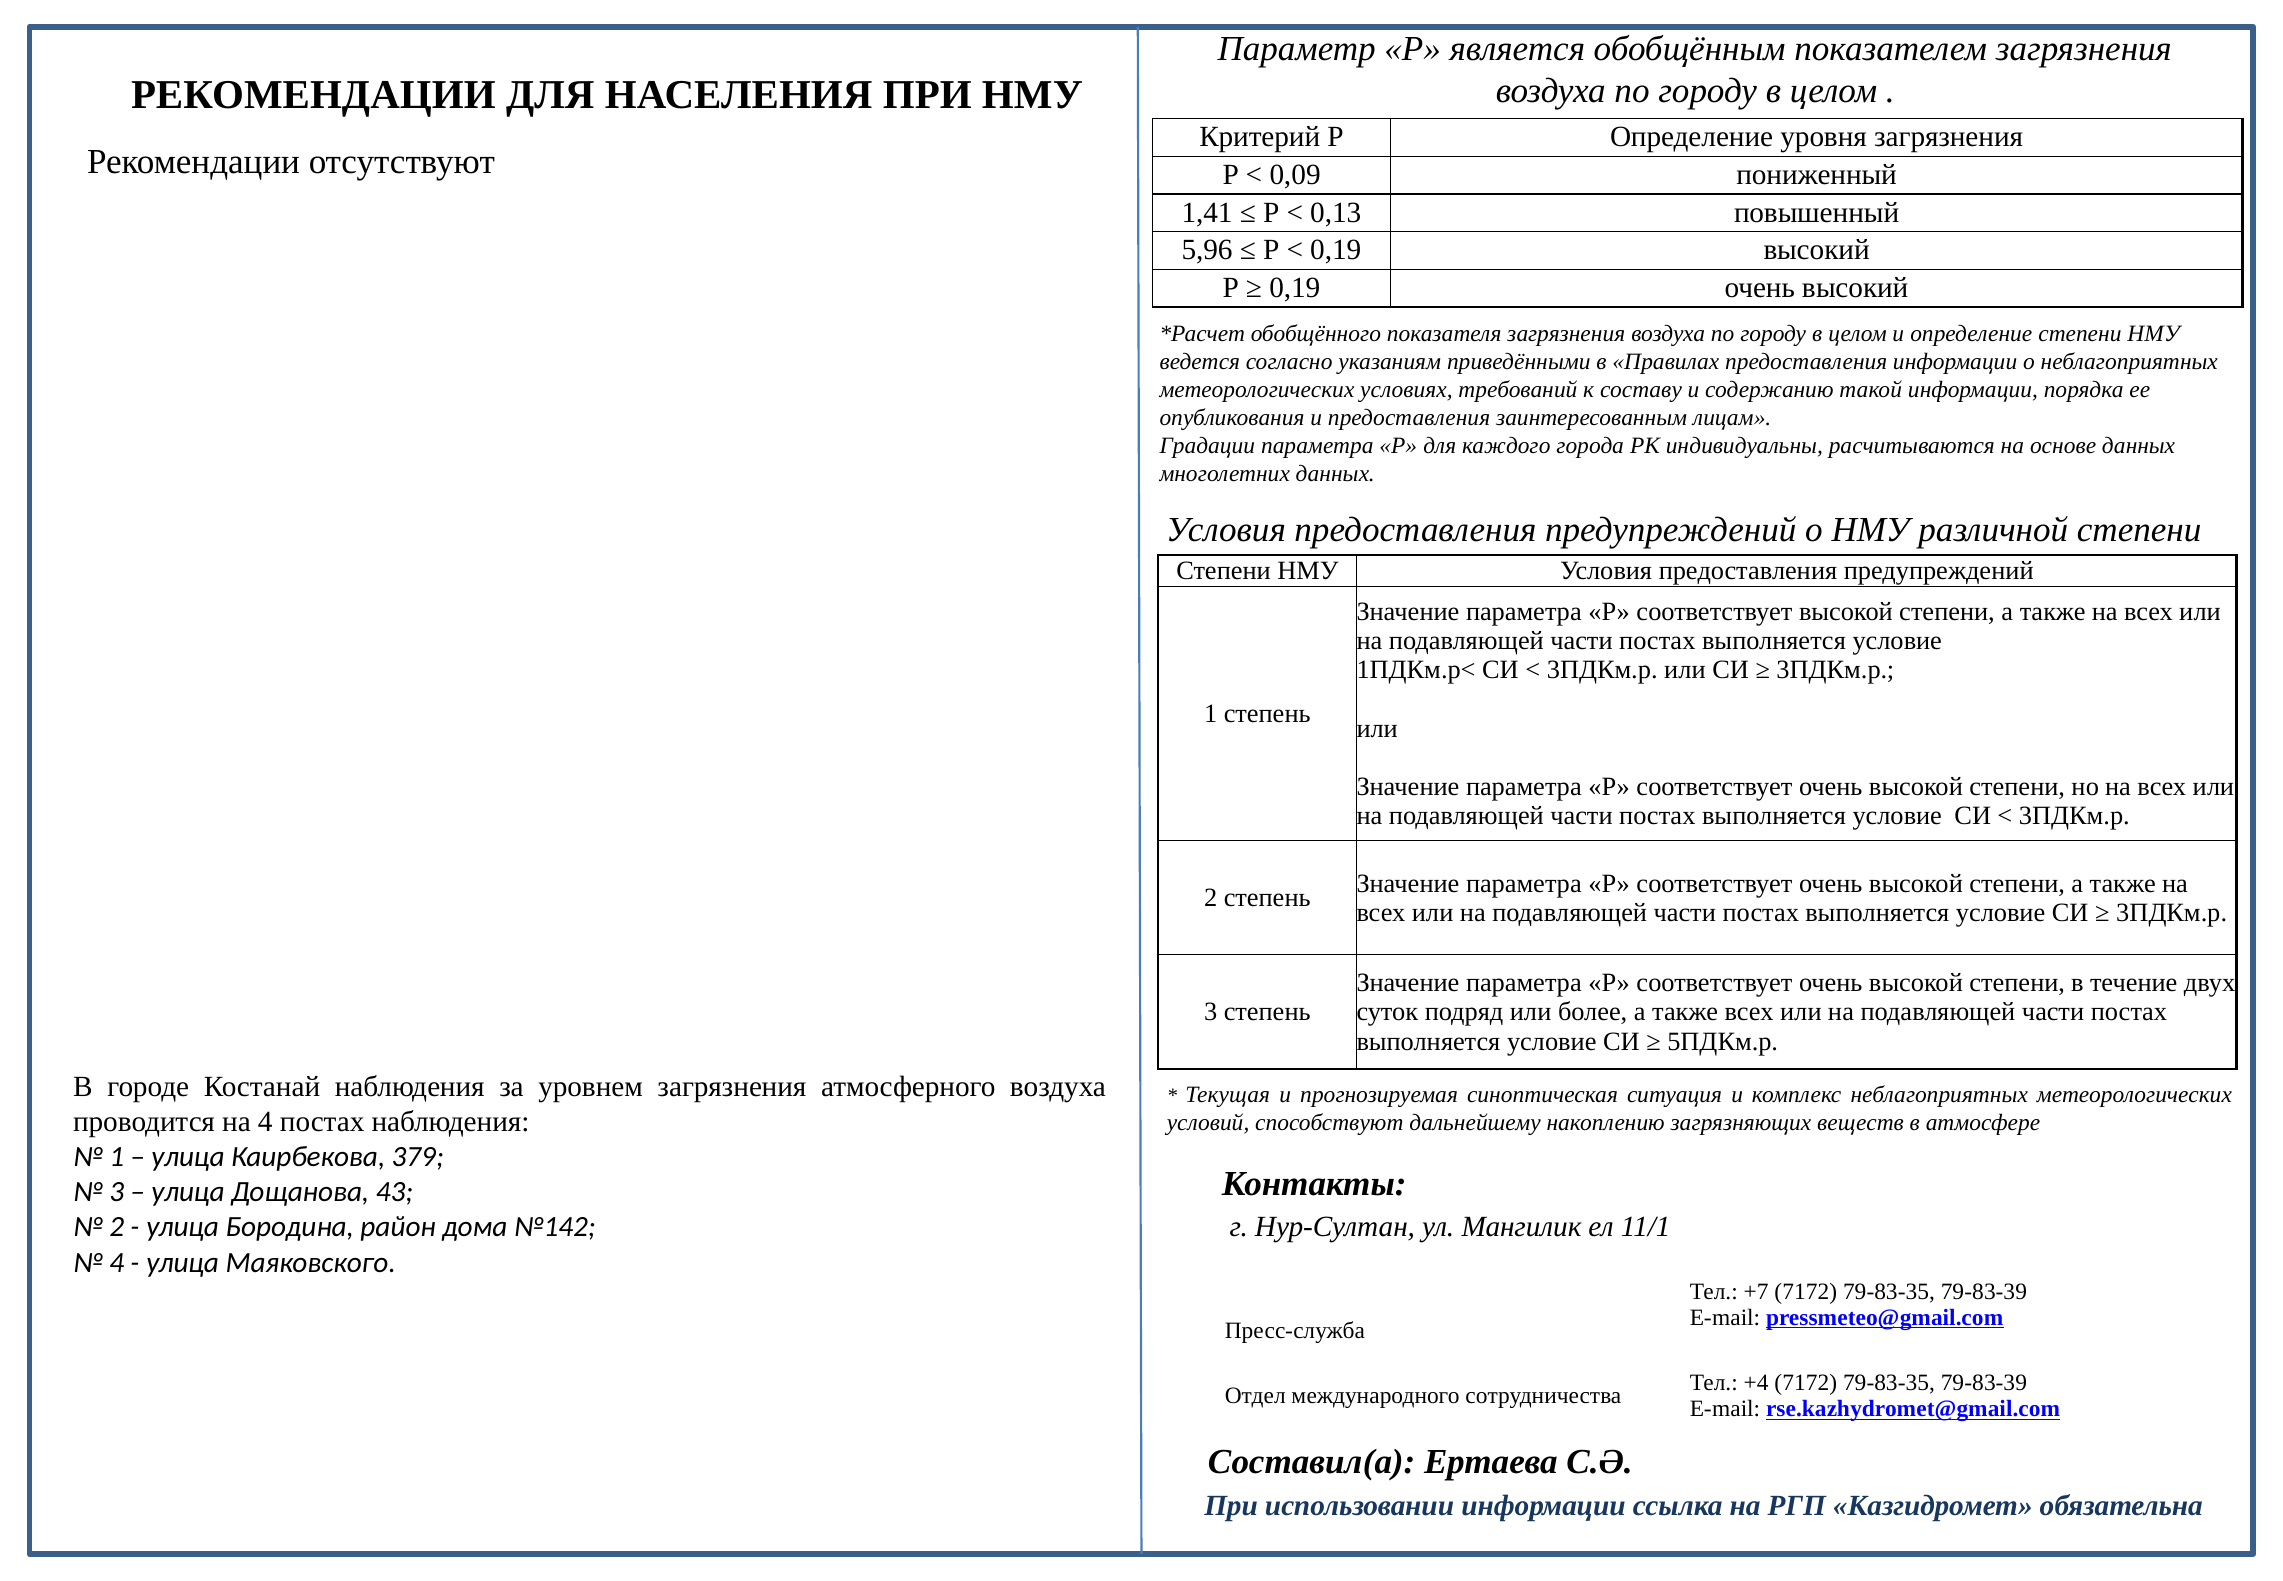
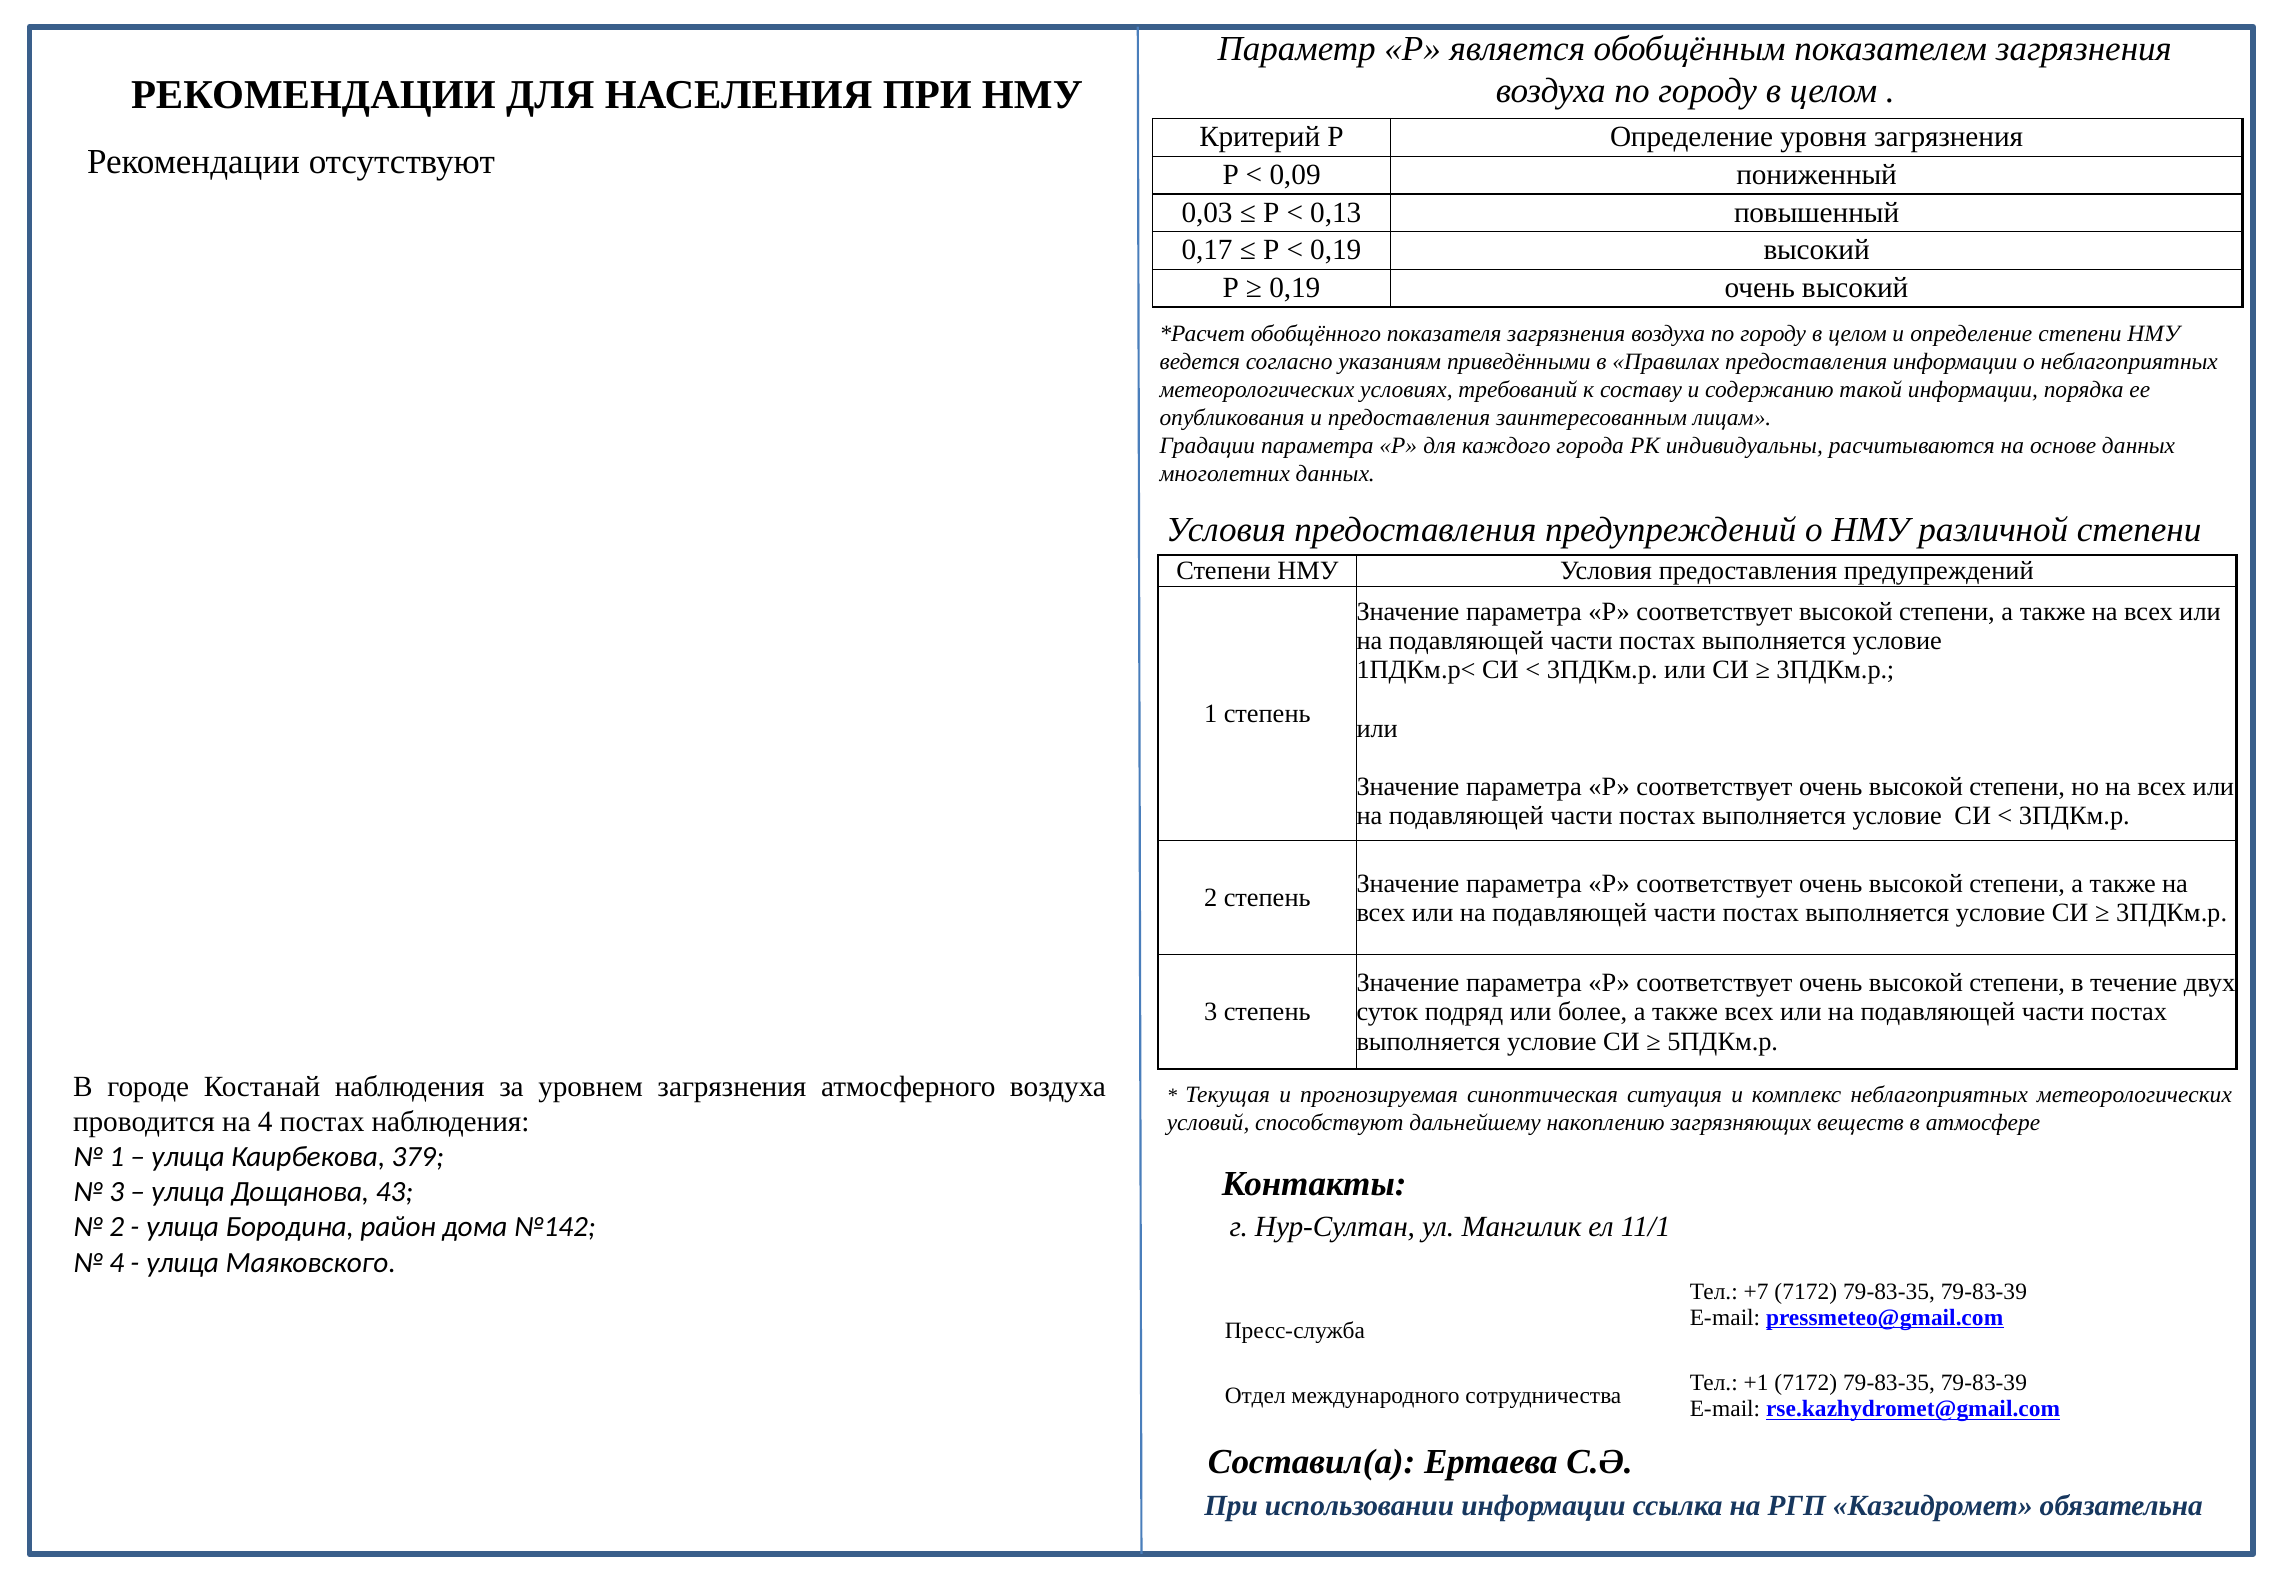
1,41: 1,41 -> 0,03
5,96: 5,96 -> 0,17
+4: +4 -> +1
